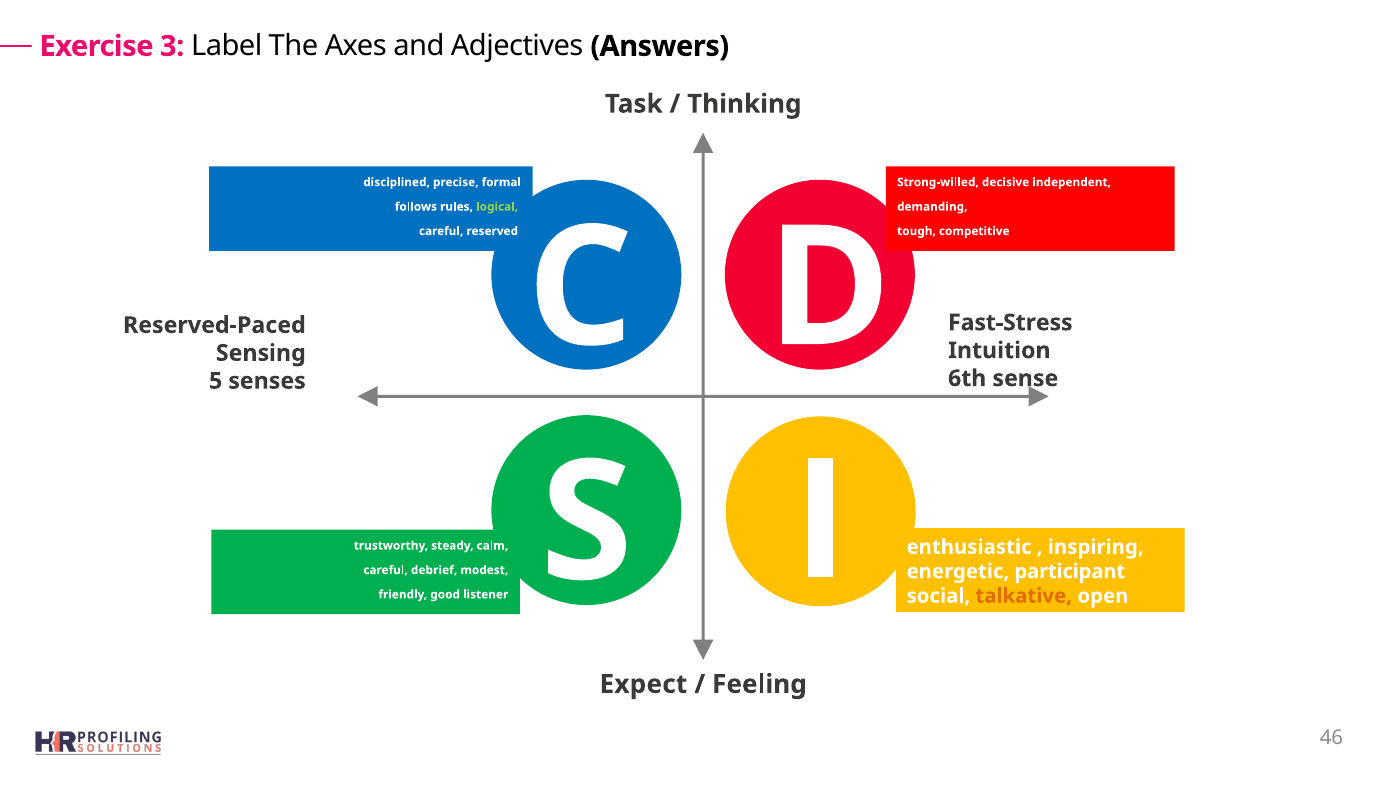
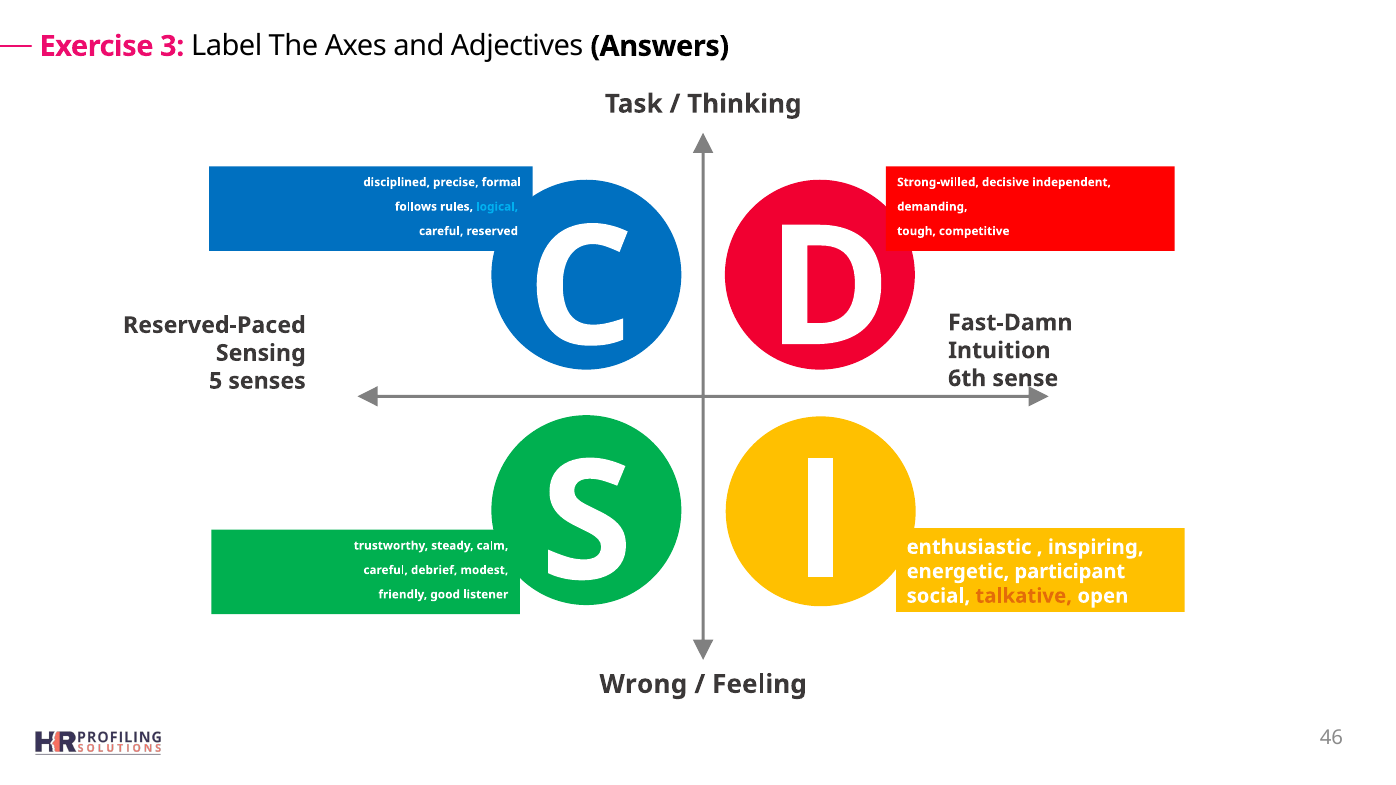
logical colour: light green -> light blue
Fast-Stress: Fast-Stress -> Fast-Damn
Expect: Expect -> Wrong
